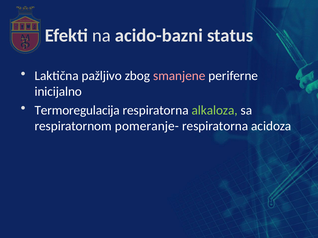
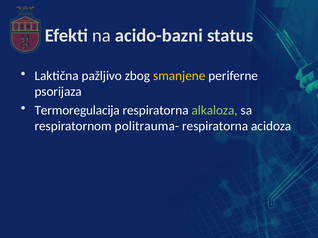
smanjene colour: pink -> yellow
inicijalno: inicijalno -> psorijaza
pomeranje-: pomeranje- -> politrauma-
